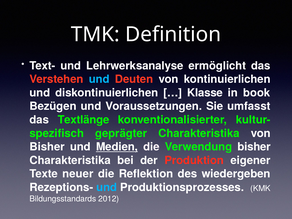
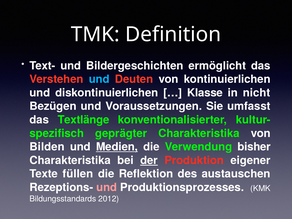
Lehrwerksanalyse: Lehrwerksanalyse -> Bildergeschichten
book: book -> nicht
Bisher at (47, 147): Bisher -> Bilden
der underline: none -> present
neuer: neuer -> füllen
wiedergeben: wiedergeben -> austauschen
und at (107, 187) colour: light blue -> pink
